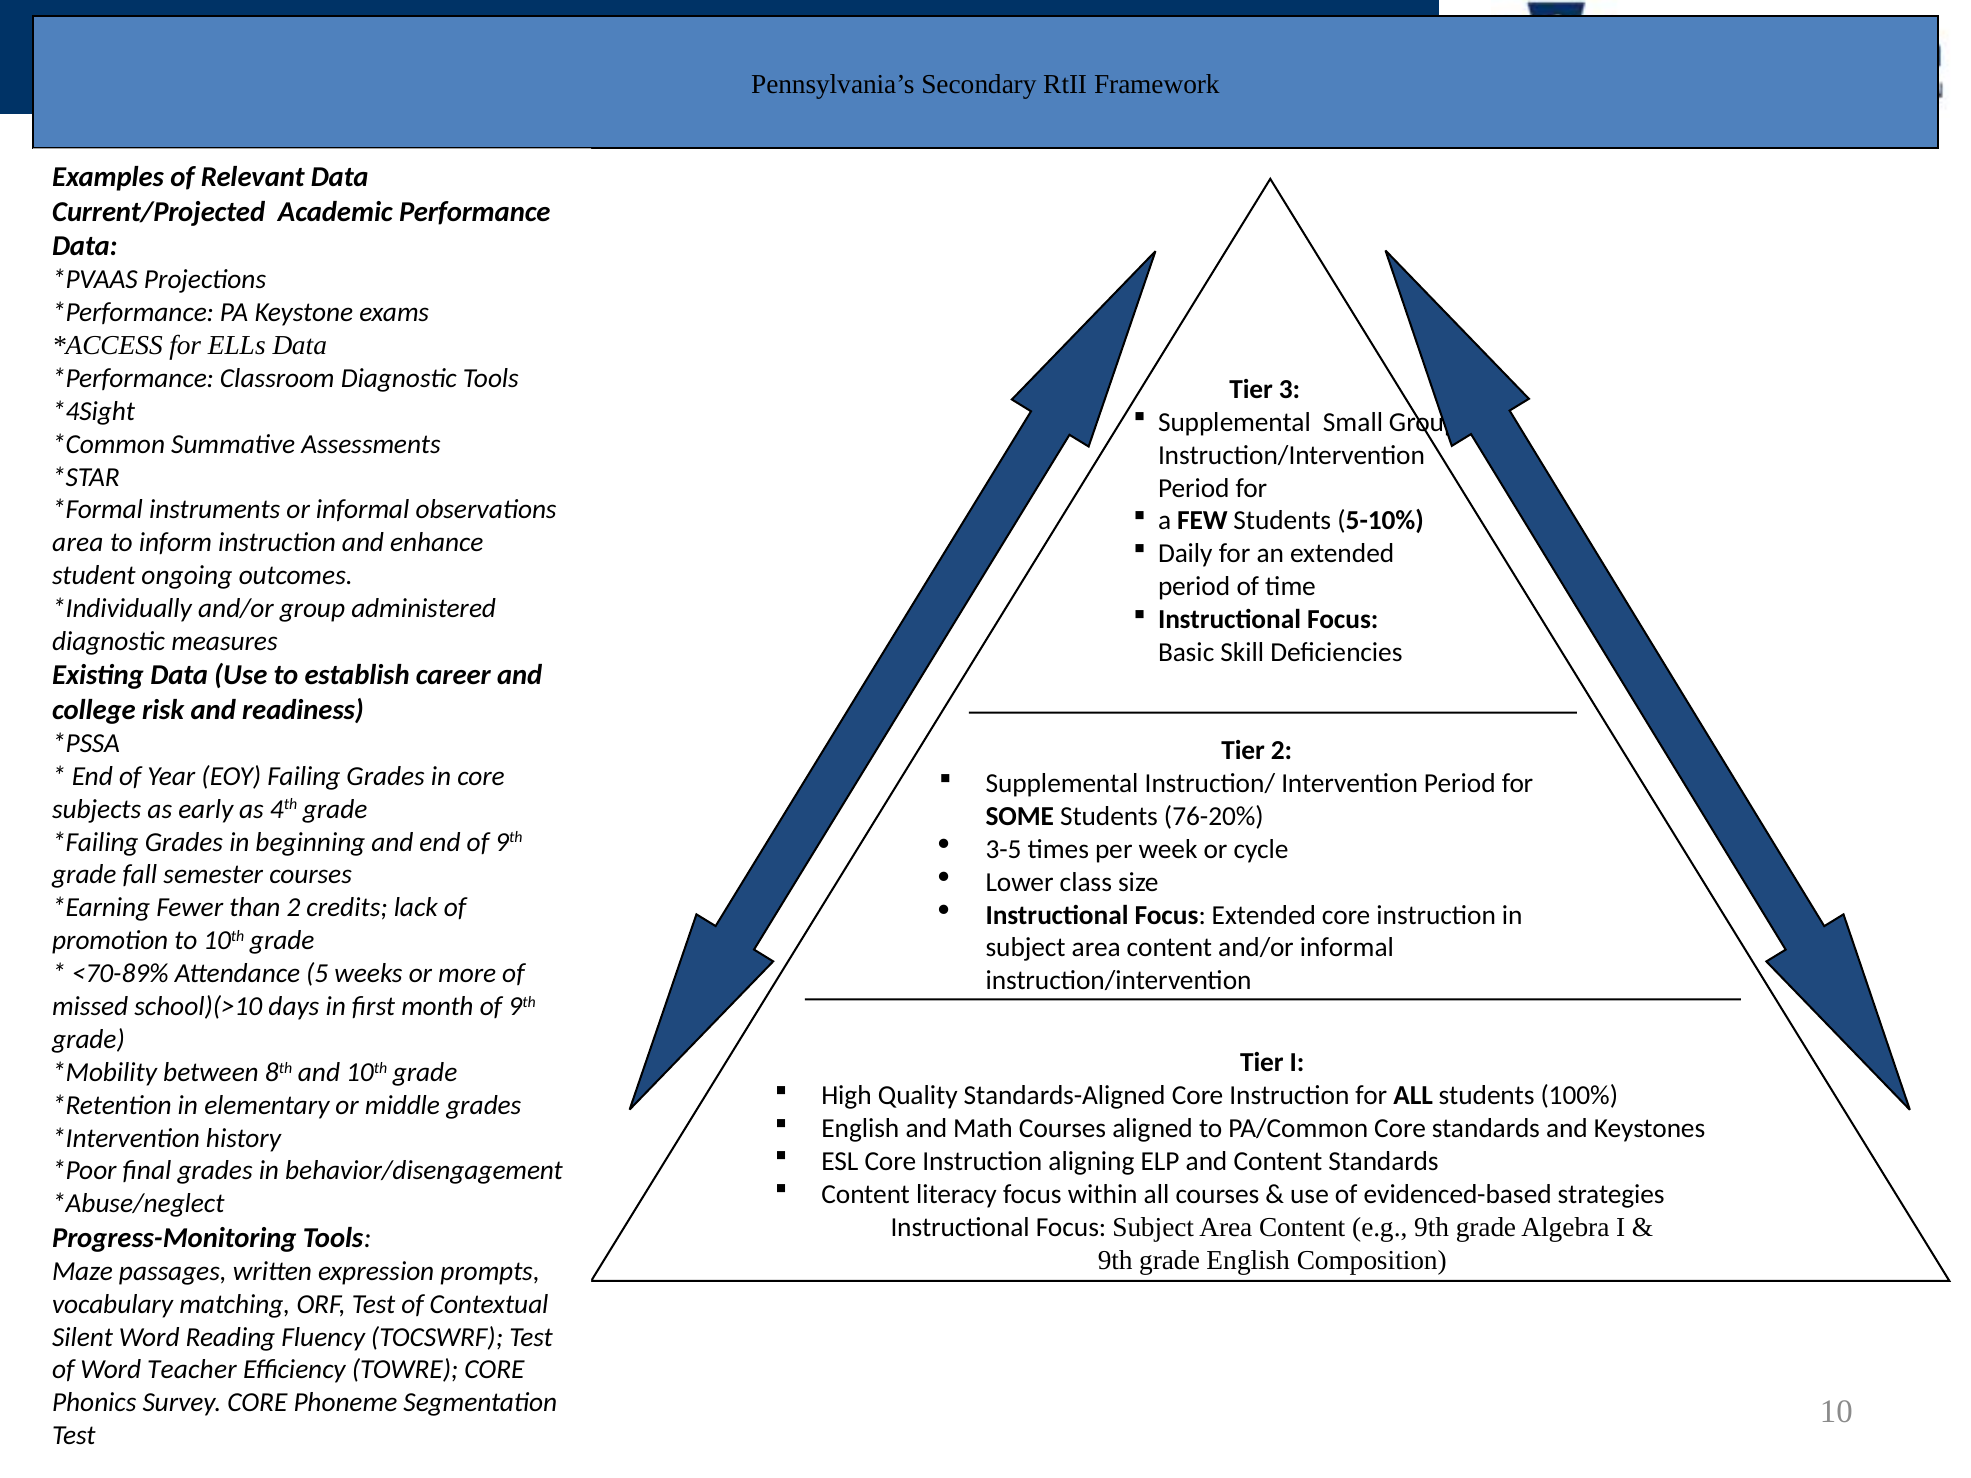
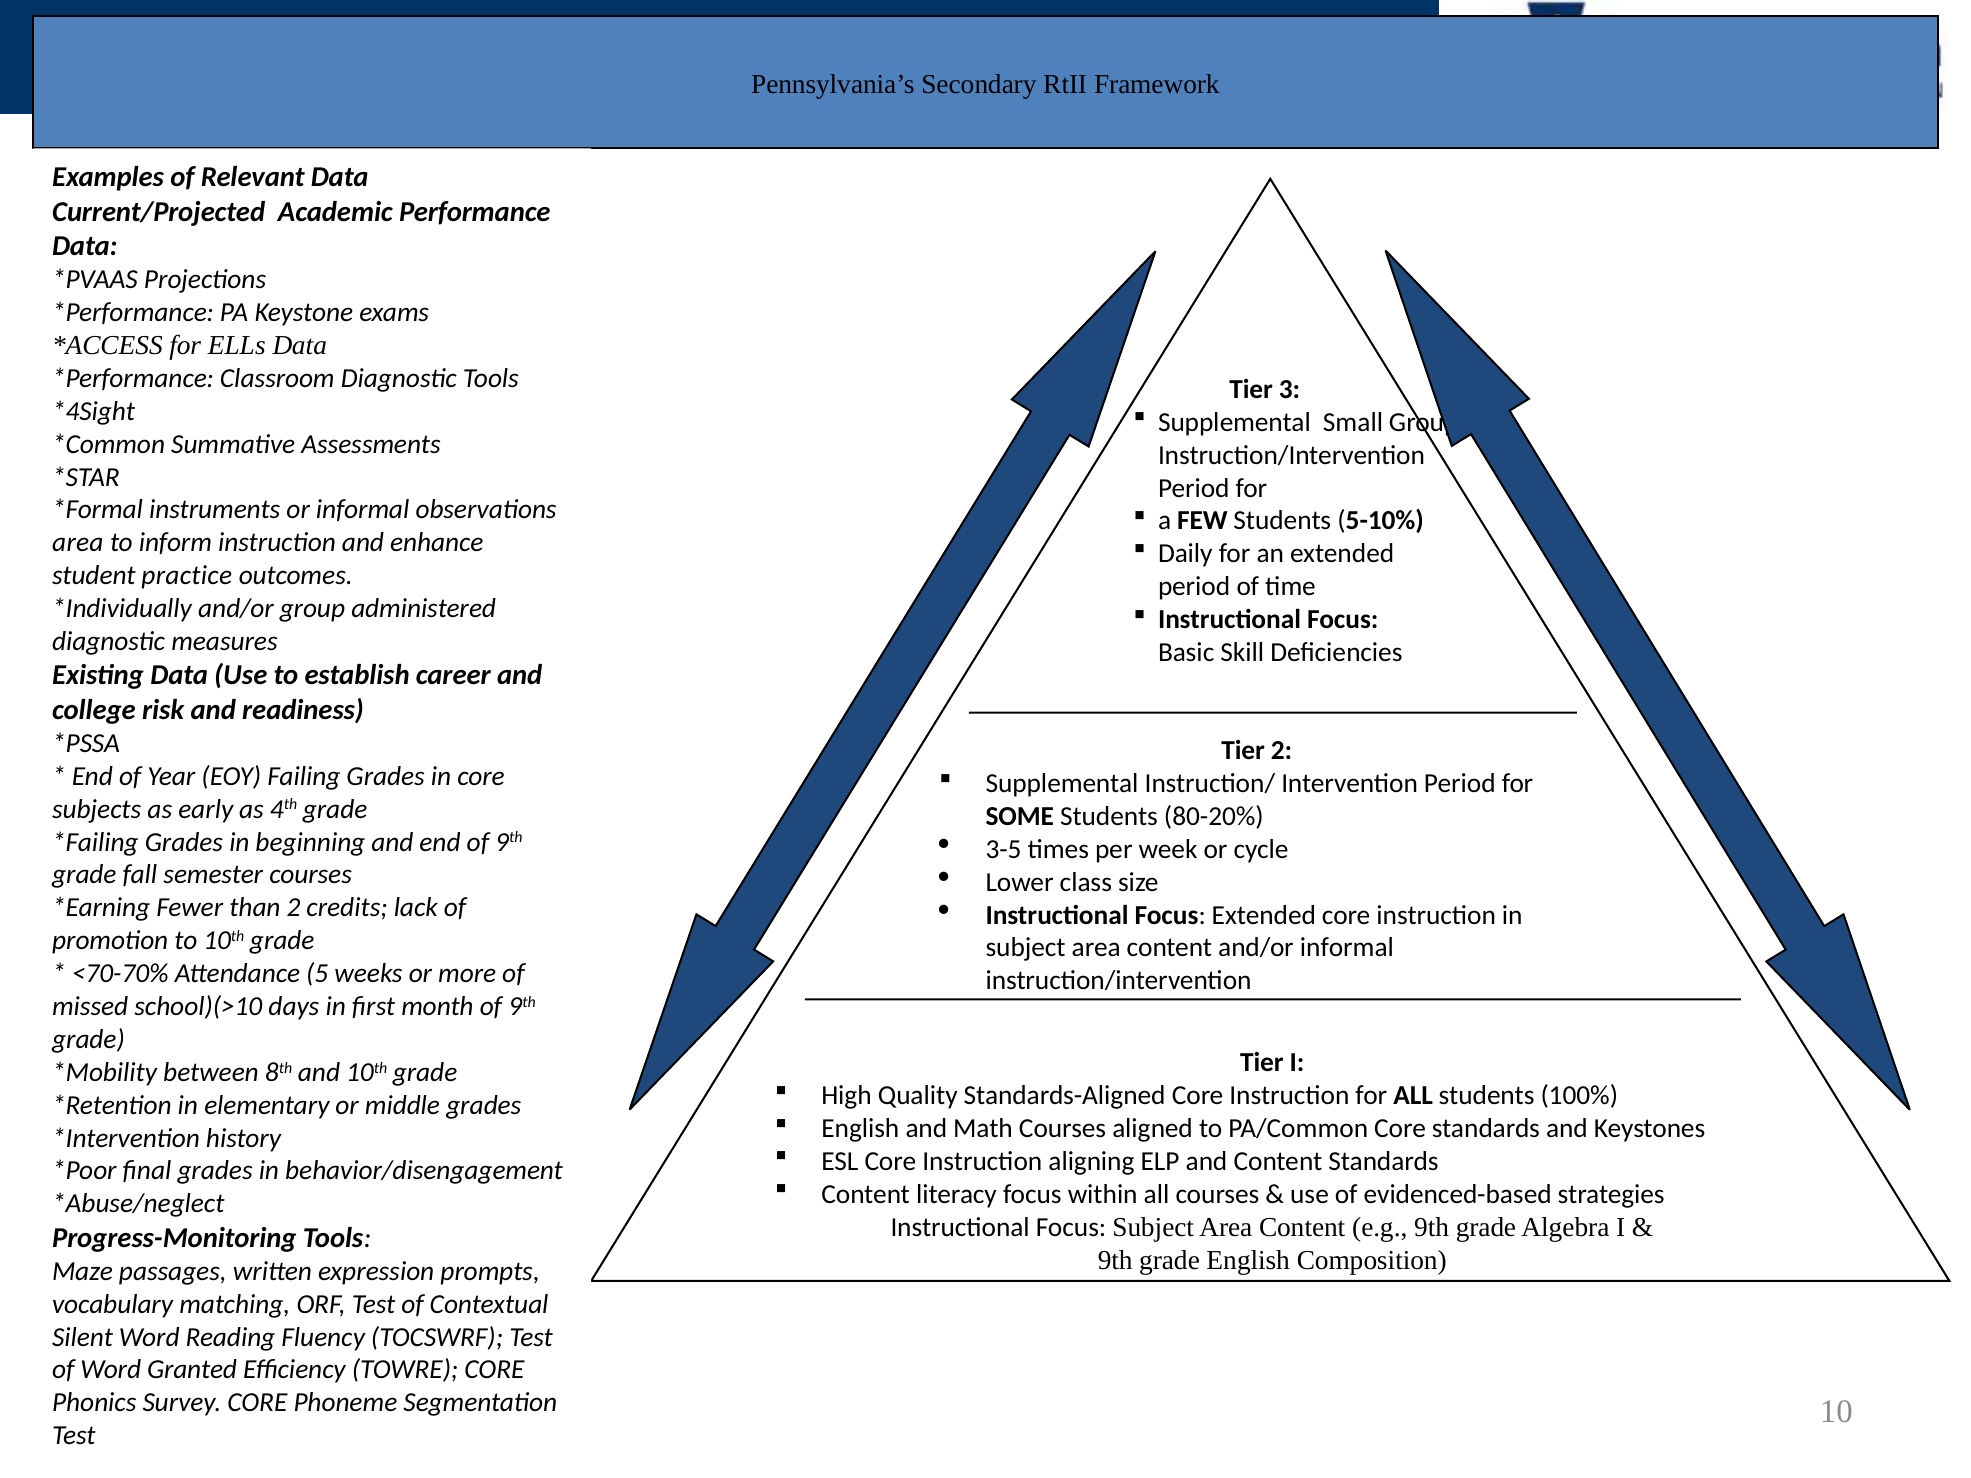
ongoing: ongoing -> practice
76-20%: 76-20% -> 80-20%
<70-89%: <70-89% -> <70-70%
Teacher: Teacher -> Granted
